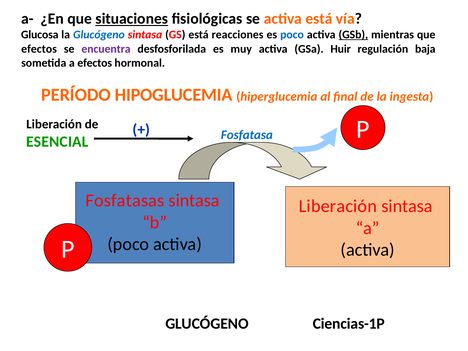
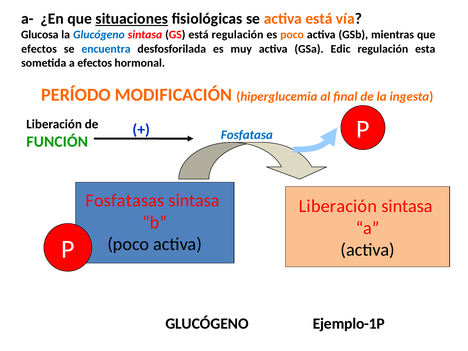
está reacciones: reacciones -> regulación
poco at (292, 35) colour: blue -> orange
GSb underline: present -> none
encuentra colour: purple -> blue
Huir: Huir -> Edic
baja: baja -> esta
HIPOGLUCEMIA: HIPOGLUCEMIA -> MODIFICACIÓN
ESENCIAL: ESENCIAL -> FUNCIÓN
Ciencias-1P: Ciencias-1P -> Ejemplo-1P
